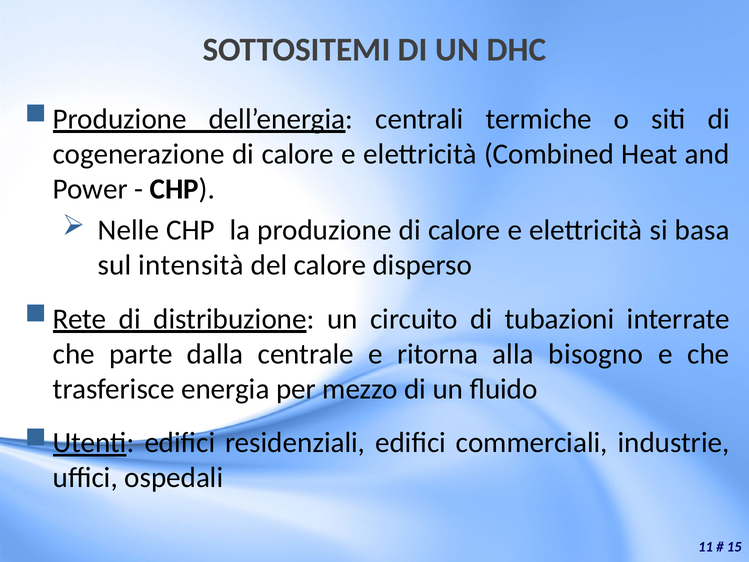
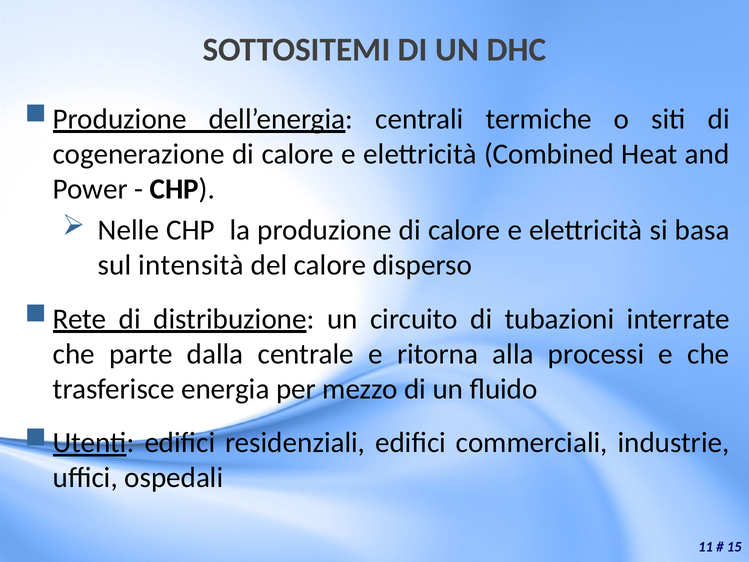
bisogno: bisogno -> processi
